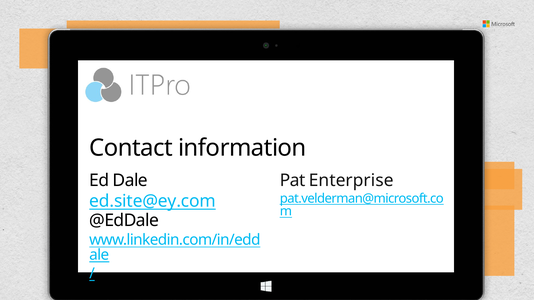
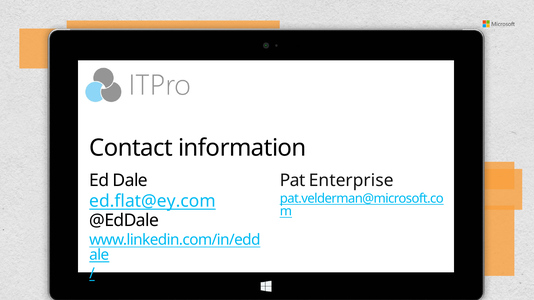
ed.site@ey.com: ed.site@ey.com -> ed.flat@ey.com
